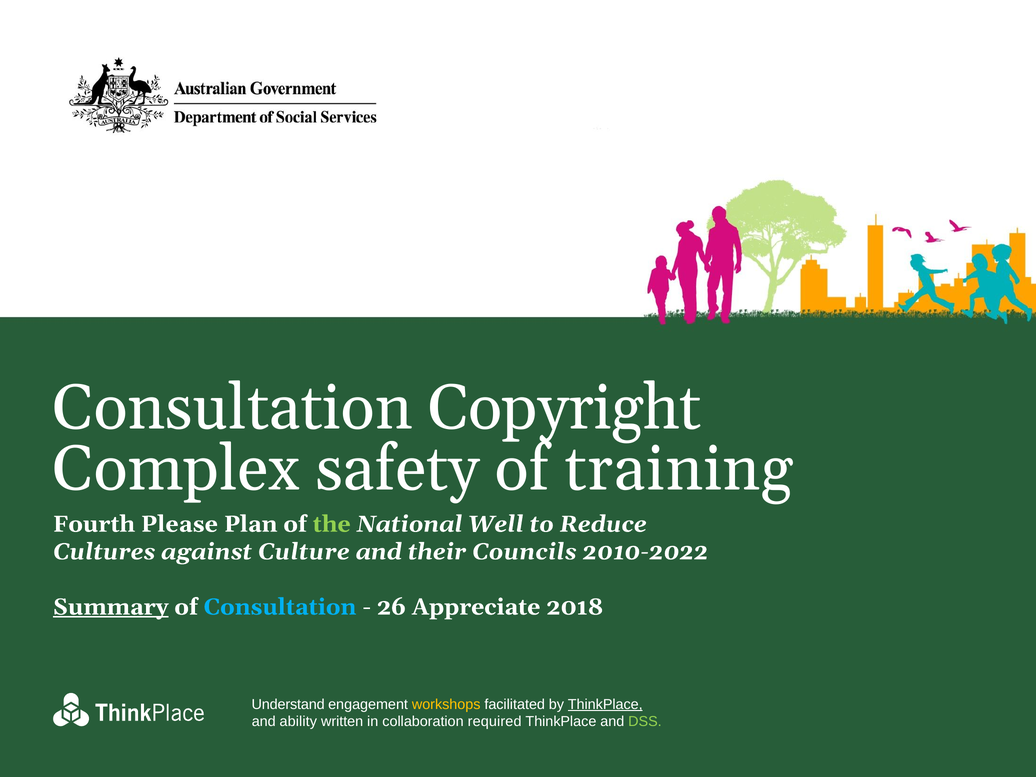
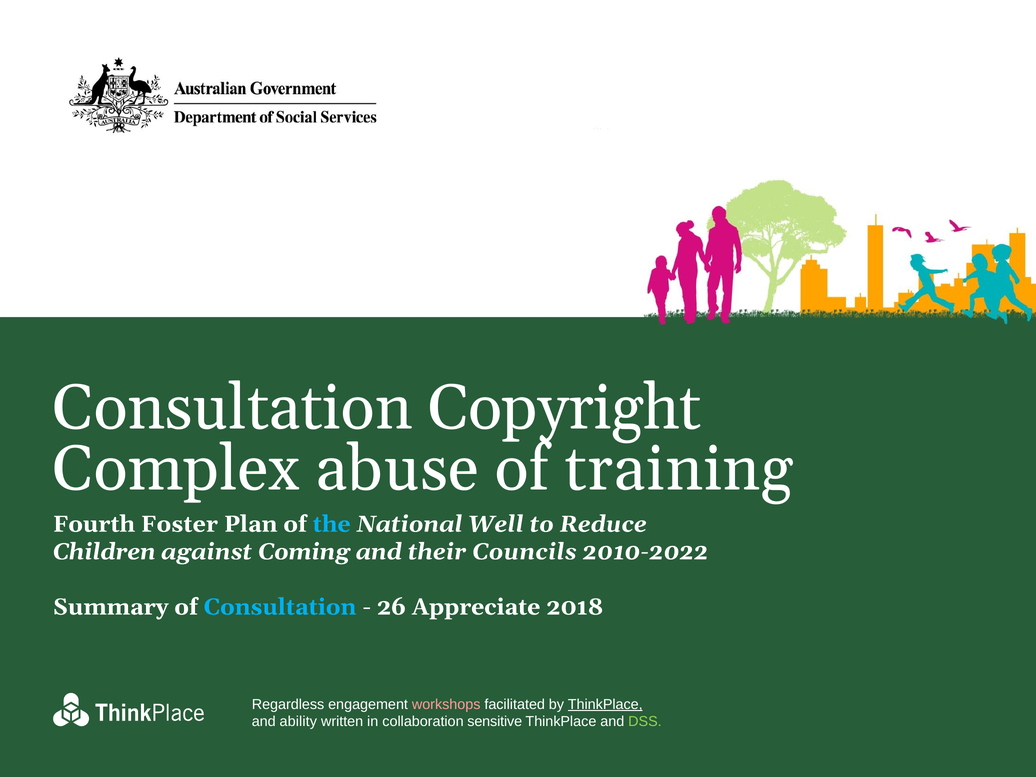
safety: safety -> abuse
Please: Please -> Foster
the colour: light green -> light blue
Cultures: Cultures -> Children
Culture: Culture -> Coming
Summary underline: present -> none
Understand: Understand -> Regardless
workshops colour: yellow -> pink
required: required -> sensitive
